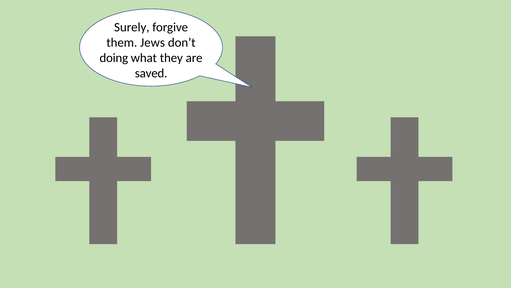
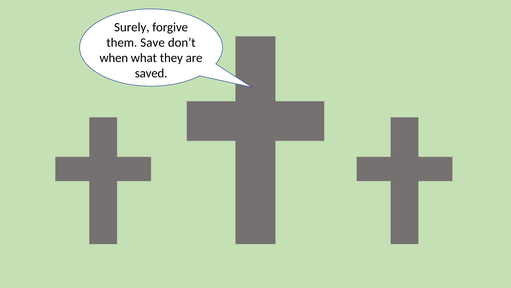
Jews: Jews -> Save
doing: doing -> when
